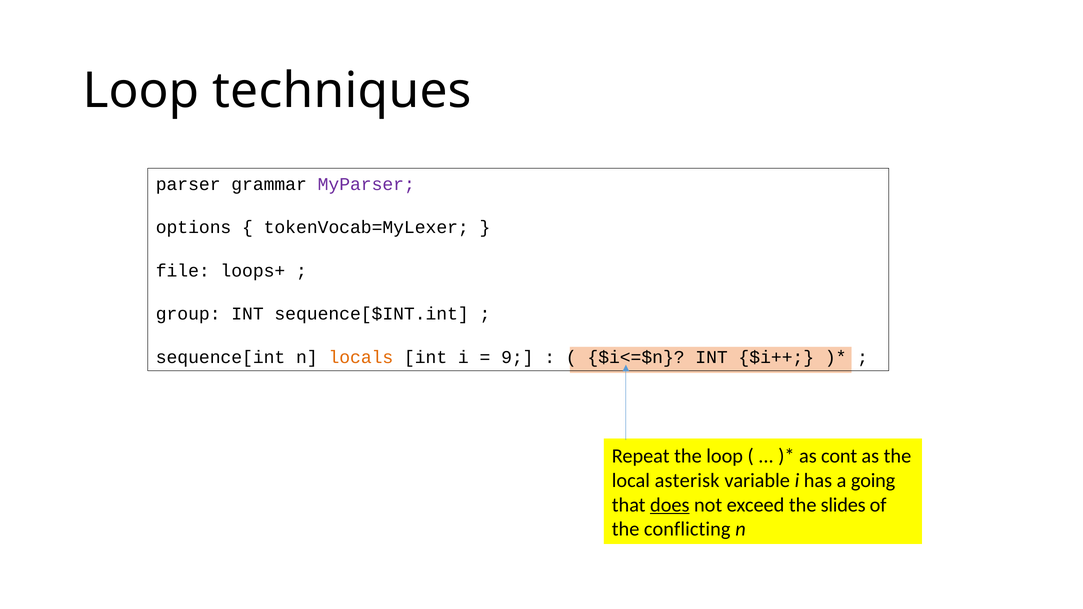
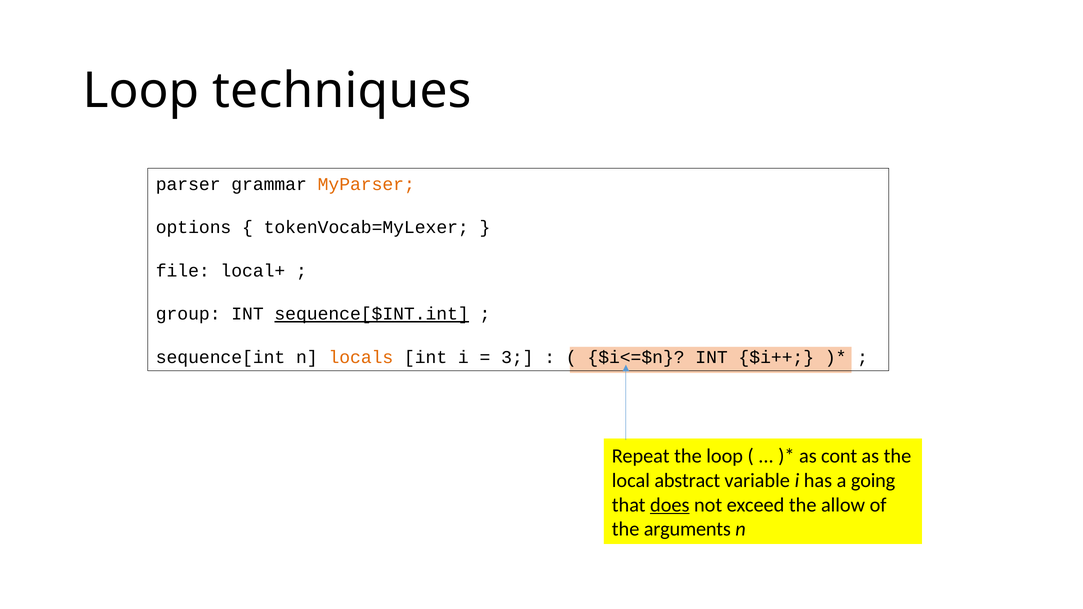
MyParser colour: purple -> orange
loops+: loops+ -> local+
sequence[$INT.int underline: none -> present
9: 9 -> 3
asterisk: asterisk -> abstract
slides: slides -> allow
conflicting: conflicting -> arguments
